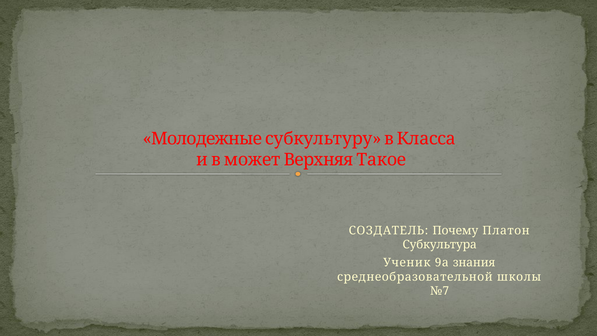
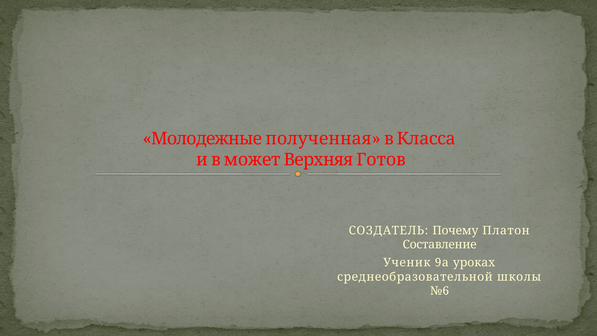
субкультуру: субкультуру -> полученная
Такое: Такое -> Готов
Субкультура: Субкультура -> Составление
знания: знания -> уроках
№7: №7 -> №6
